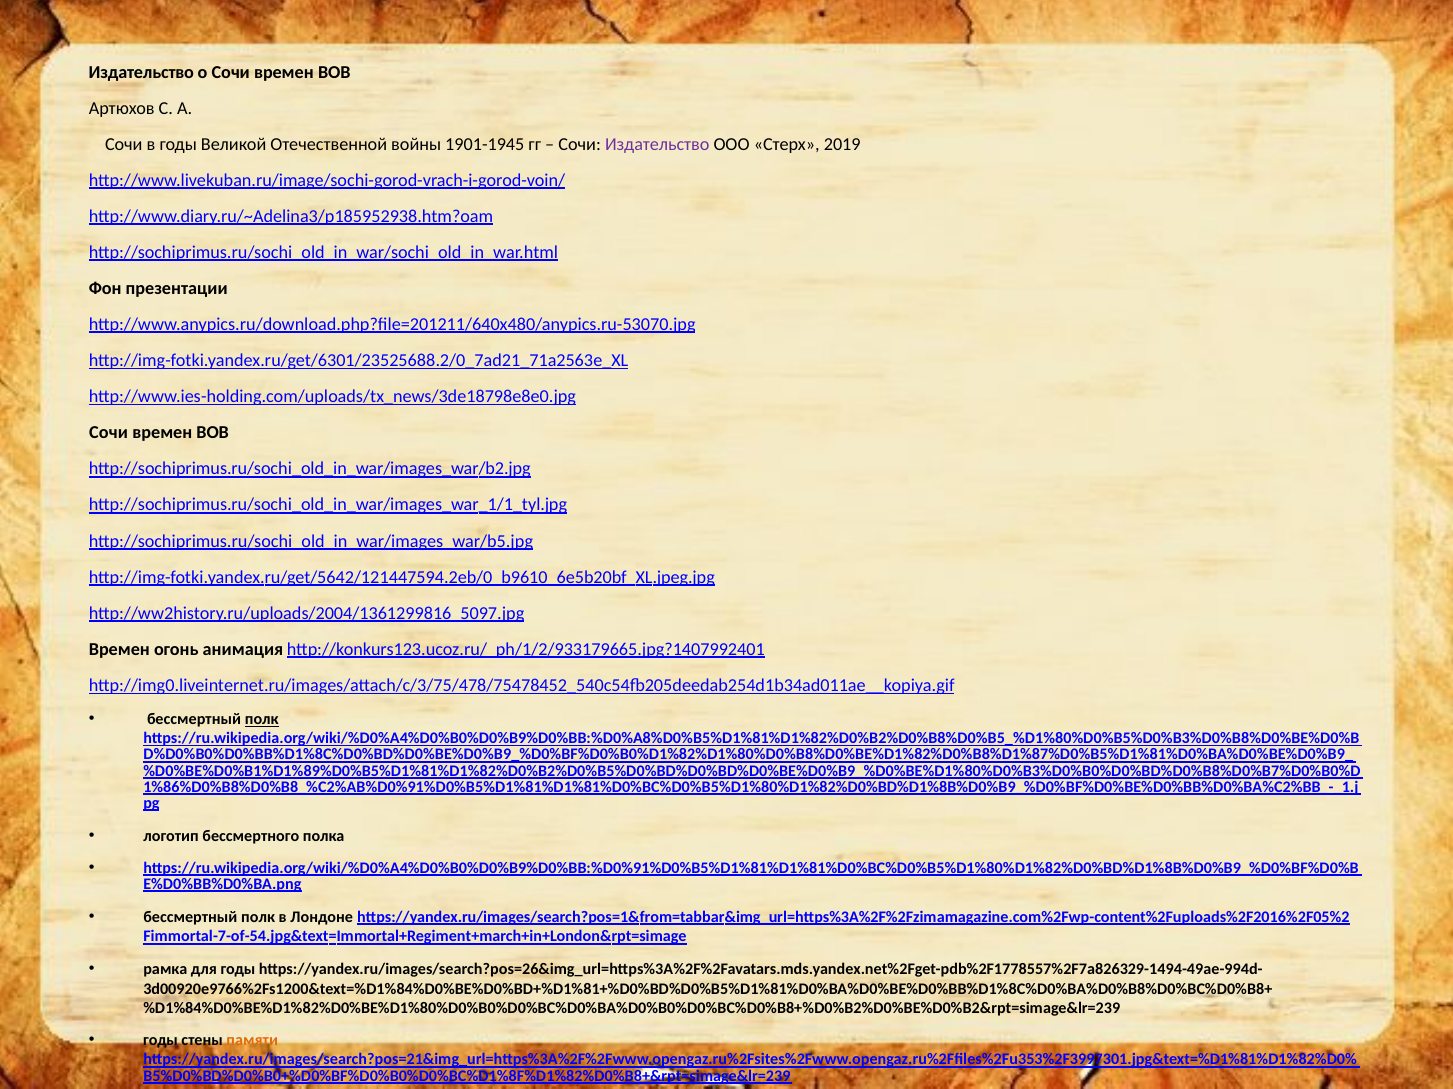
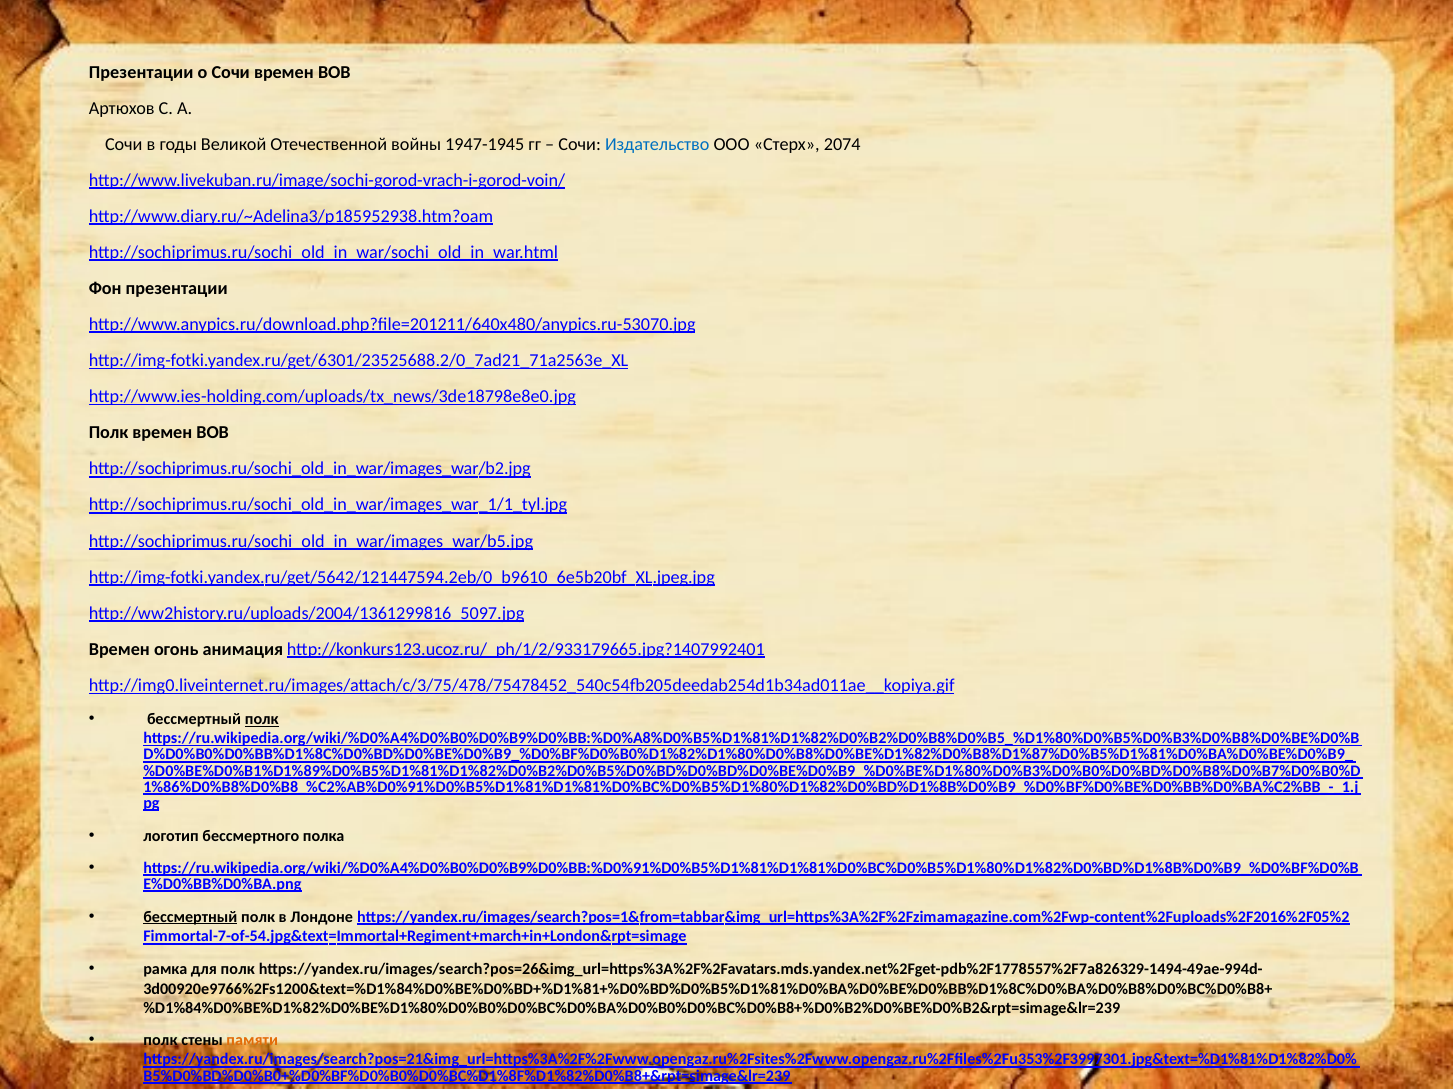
Издательство at (141, 72): Издательство -> Презентации
1901-1945: 1901-1945 -> 1947-1945
Издательство at (657, 144) colour: purple -> blue
2019: 2019 -> 2074
Сочи at (109, 433): Сочи -> Полк
бессмертный at (190, 917) underline: none -> present
для годы: годы -> полк
годы at (161, 1041): годы -> полк
